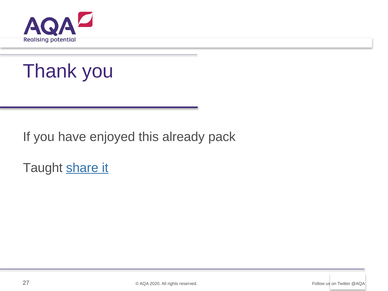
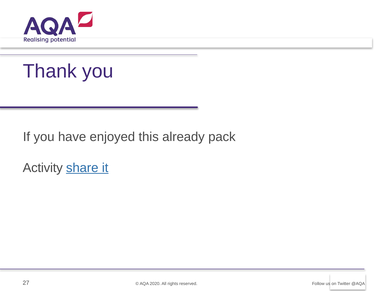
Taught: Taught -> Activity
